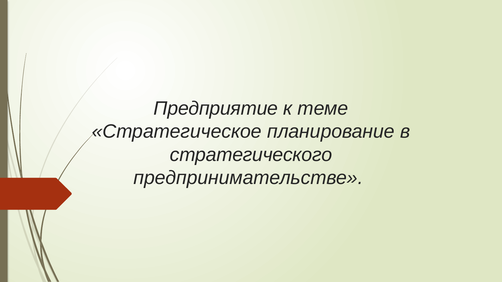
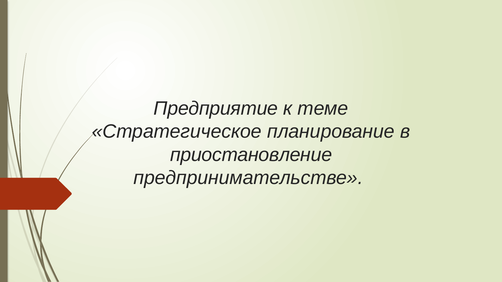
стратегического: стратегического -> приостановление
